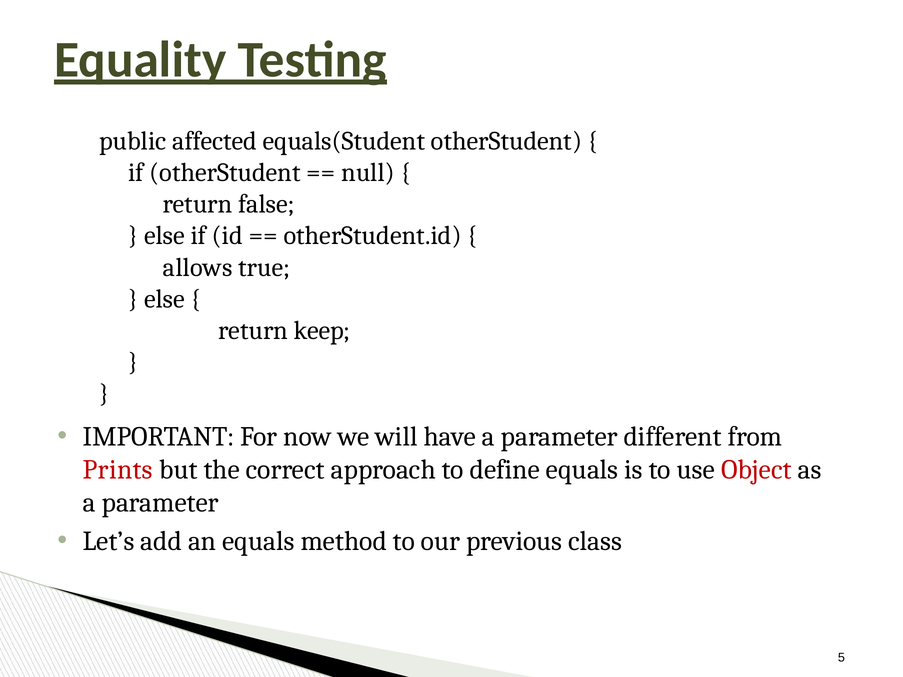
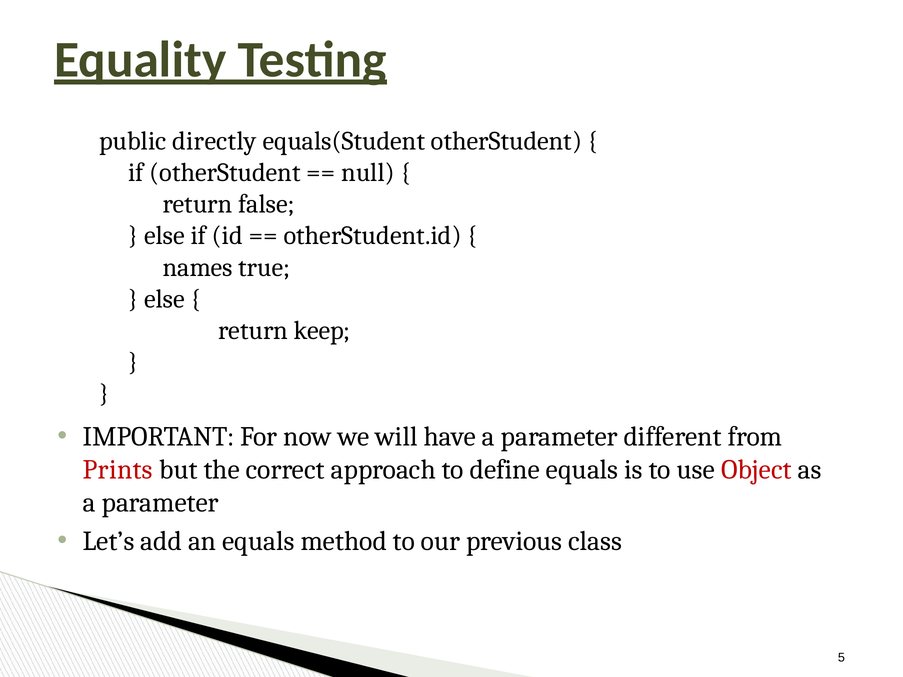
affected: affected -> directly
allows: allows -> names
